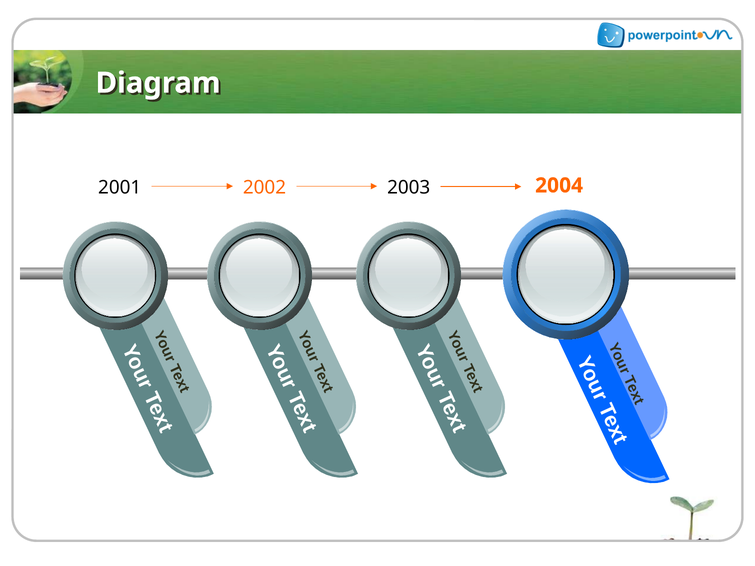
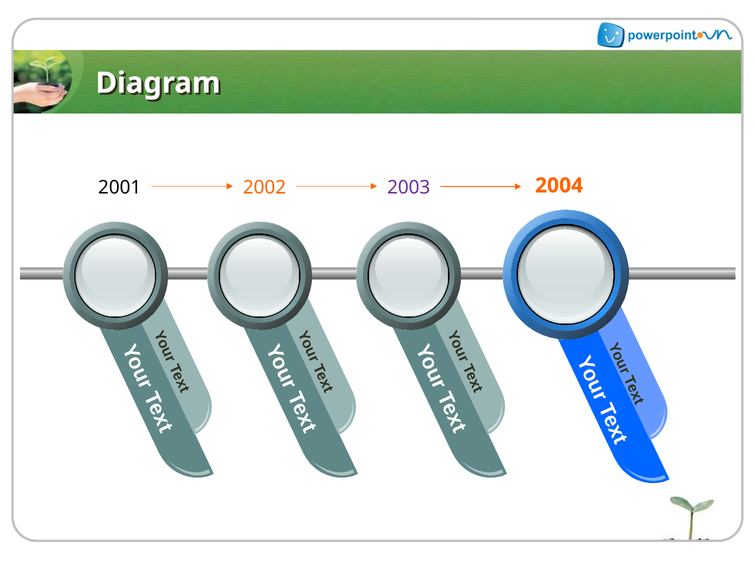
2003 colour: black -> purple
